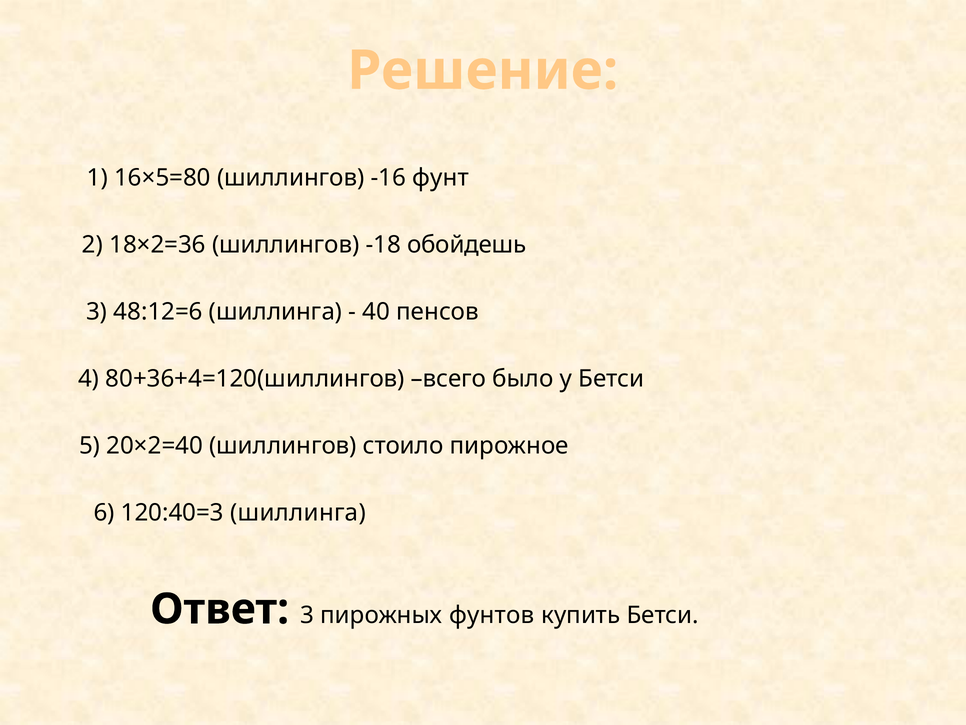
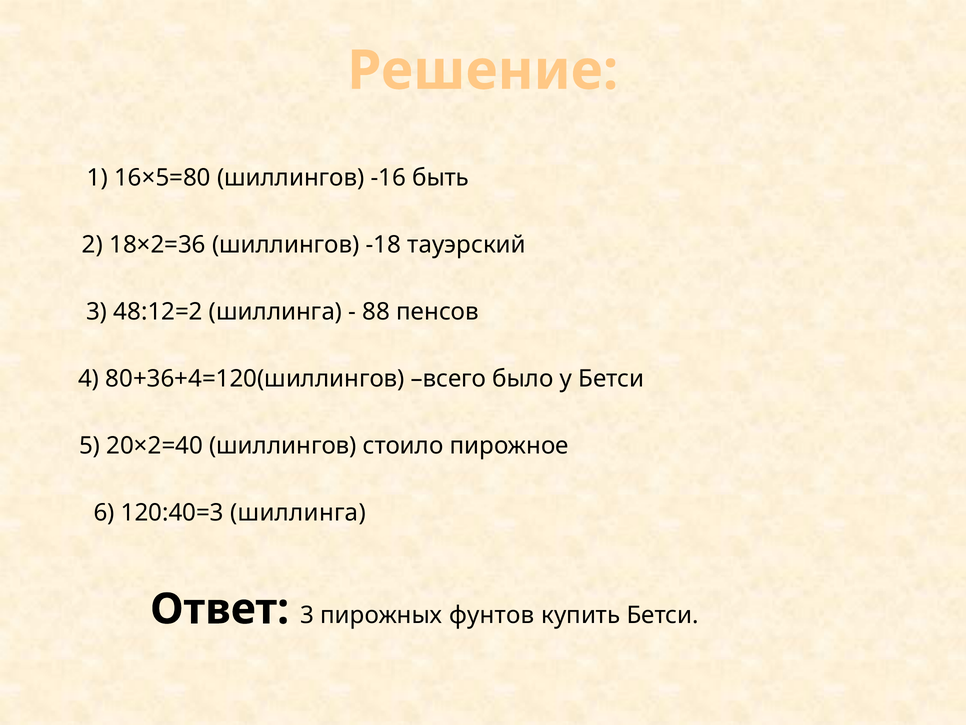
фунт: фунт -> быть
обойдешь: обойдешь -> тауэрский
48:12=6: 48:12=6 -> 48:12=2
40: 40 -> 88
